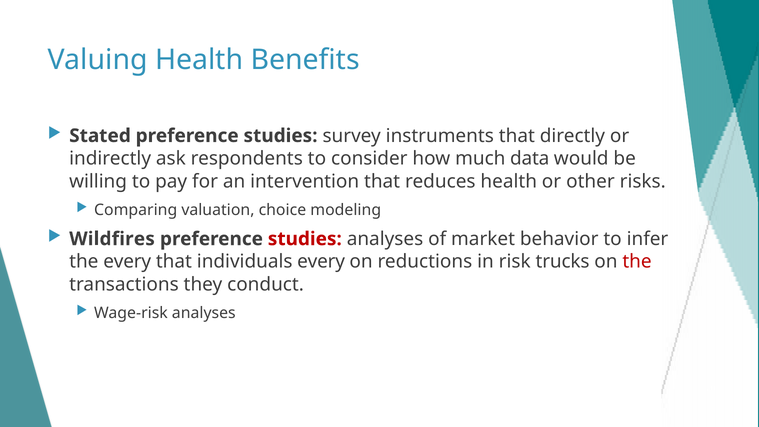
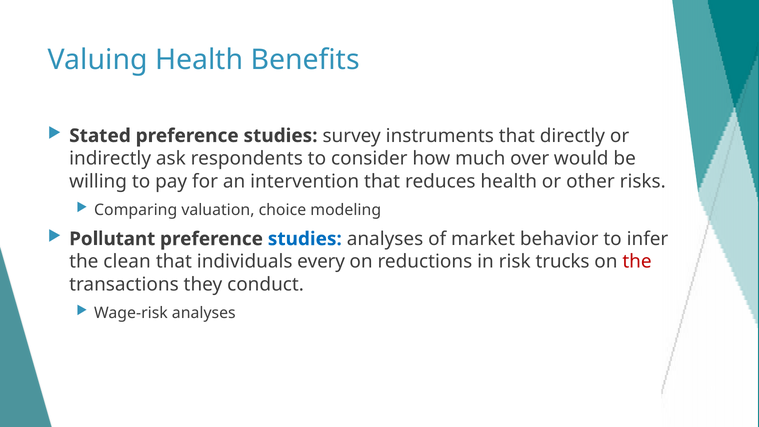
data: data -> over
Wildfires: Wildfires -> Pollutant
studies at (305, 239) colour: red -> blue
the every: every -> clean
